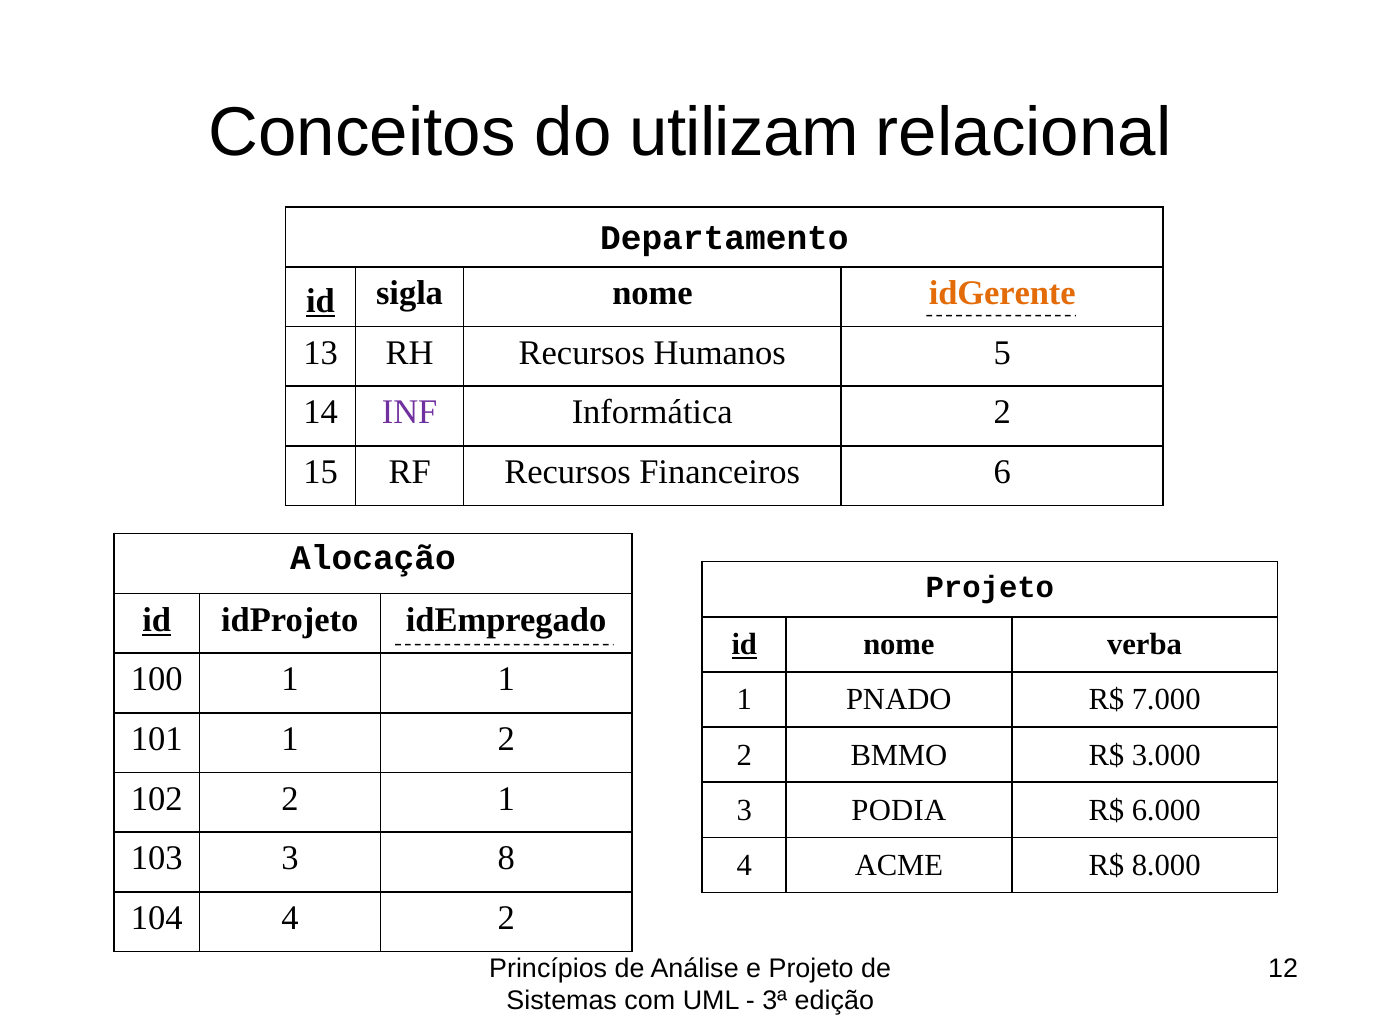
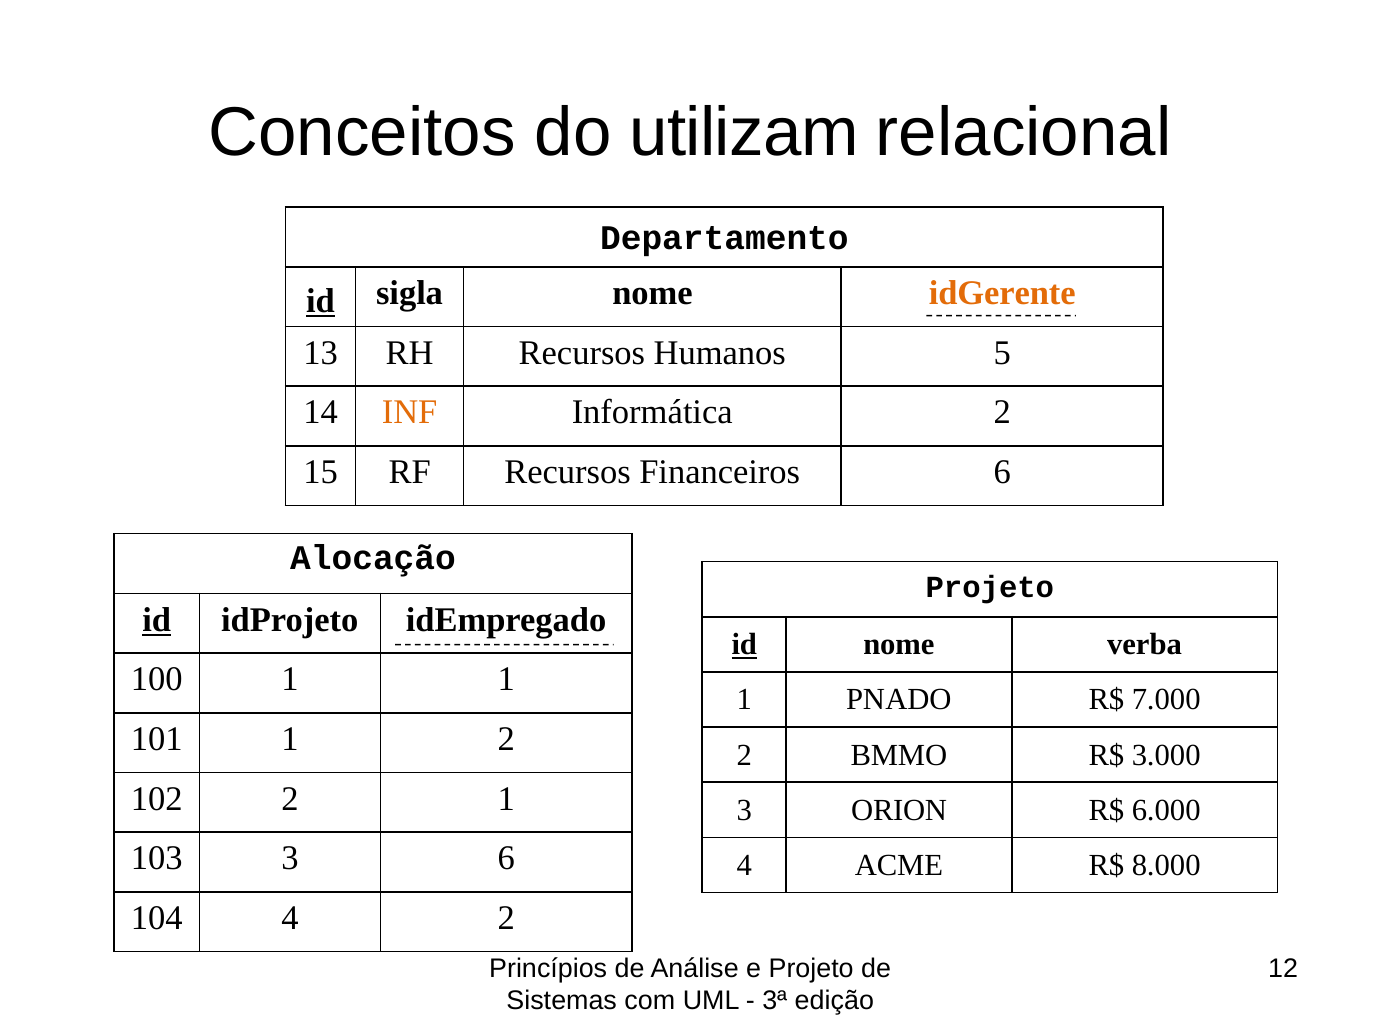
INF colour: purple -> orange
PODIA: PODIA -> ORION
3 8: 8 -> 6
